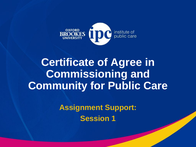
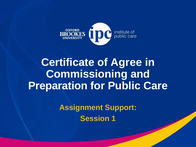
Community: Community -> Preparation
